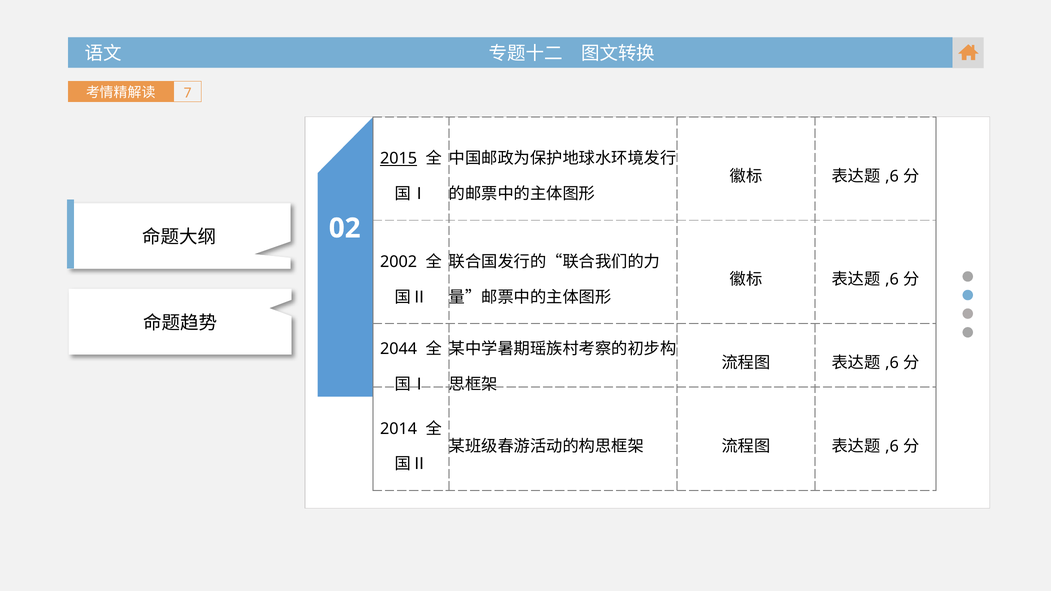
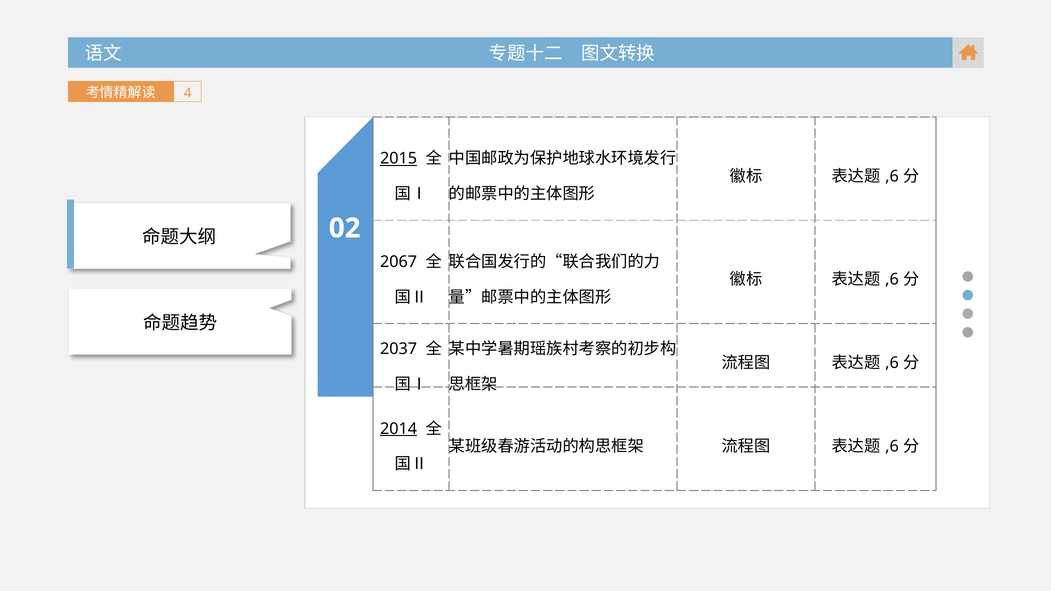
7: 7 -> 4
2002: 2002 -> 2067
2044: 2044 -> 2037
2014 underline: none -> present
